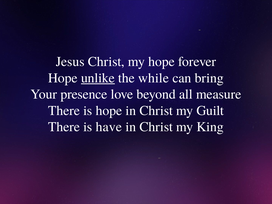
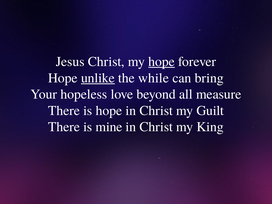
hope at (162, 62) underline: none -> present
presence: presence -> hopeless
have: have -> mine
